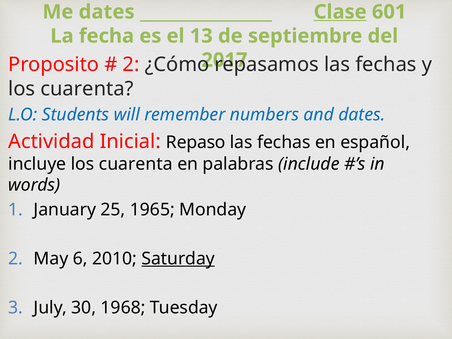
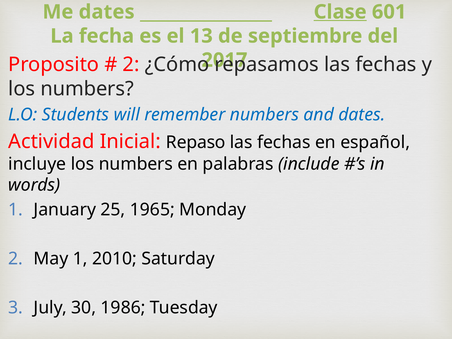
cuarenta at (87, 89): cuarenta -> numbers
incluye los cuarenta: cuarenta -> numbers
May 6: 6 -> 1
Saturday underline: present -> none
1968: 1968 -> 1986
